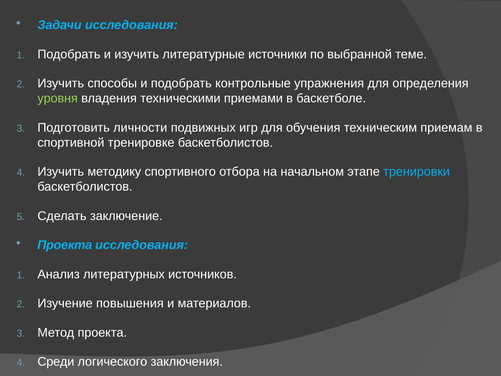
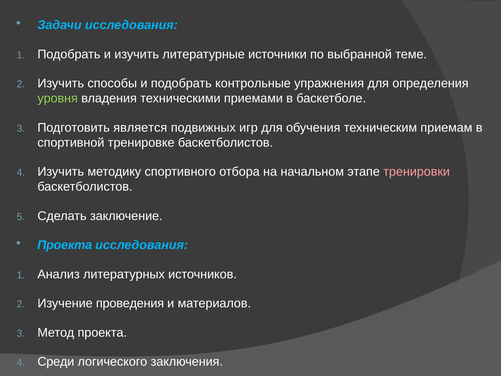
личности: личности -> является
тренировки colour: light blue -> pink
повышения: повышения -> проведения
